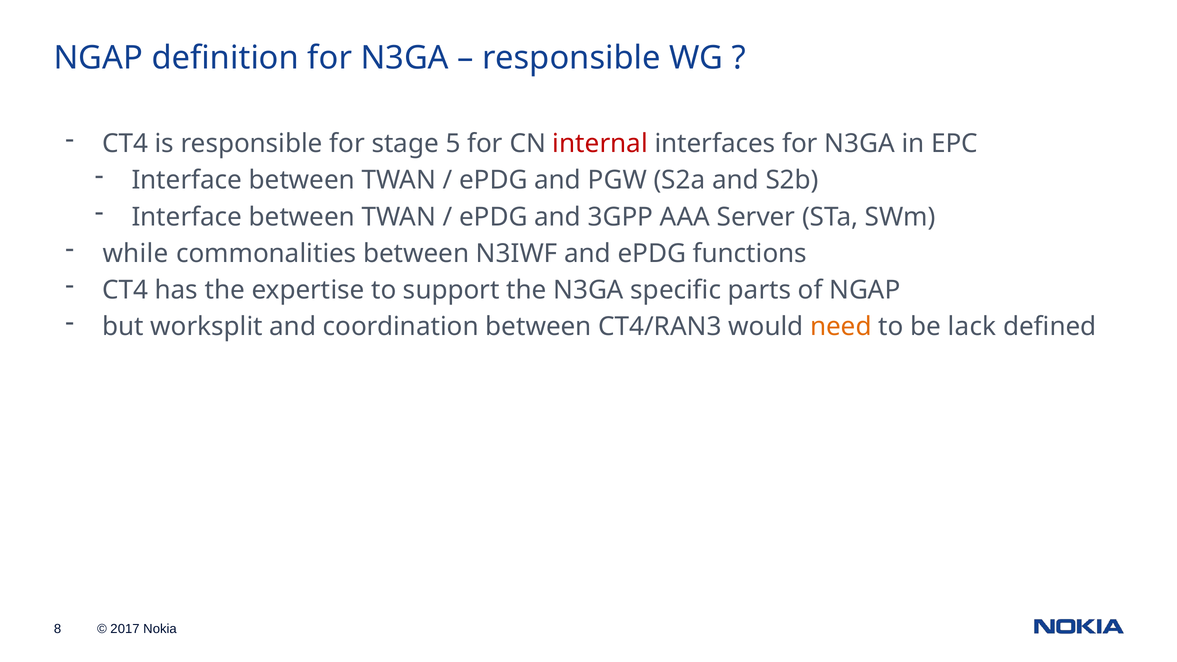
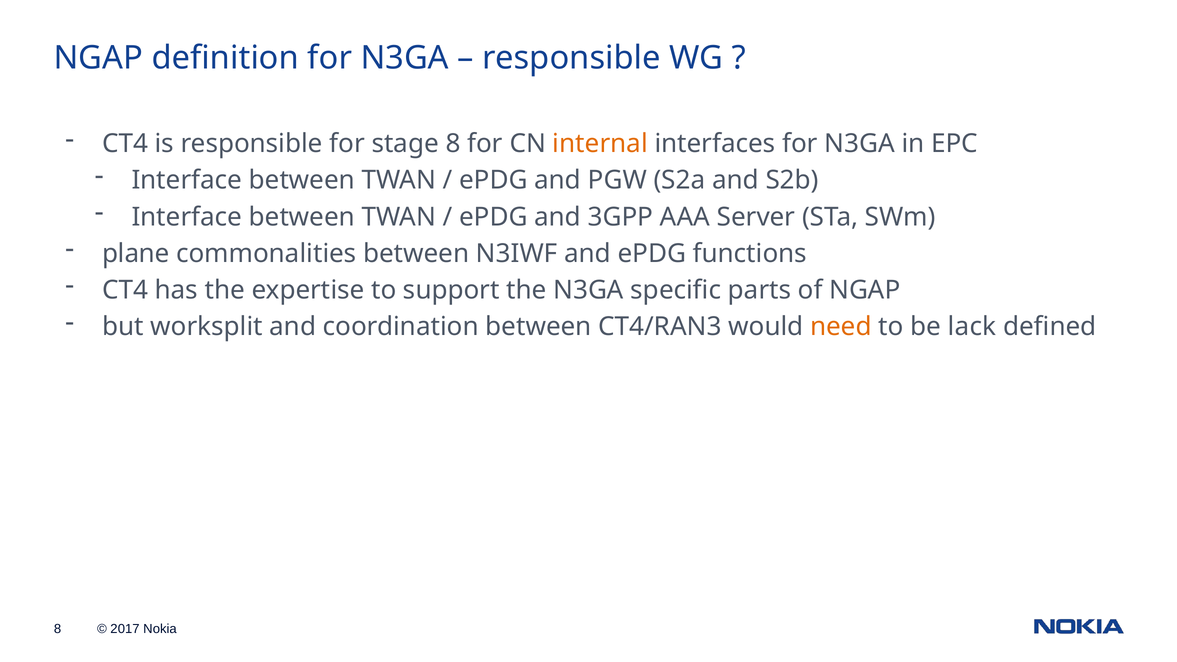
stage 5: 5 -> 8
internal colour: red -> orange
while: while -> plane
